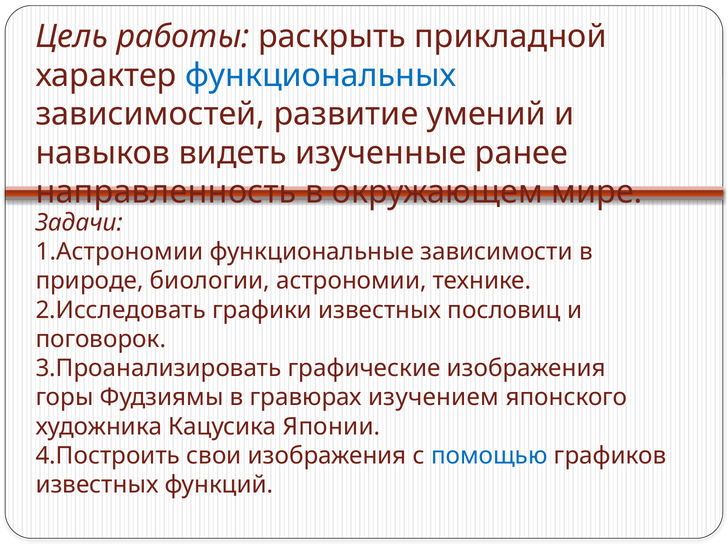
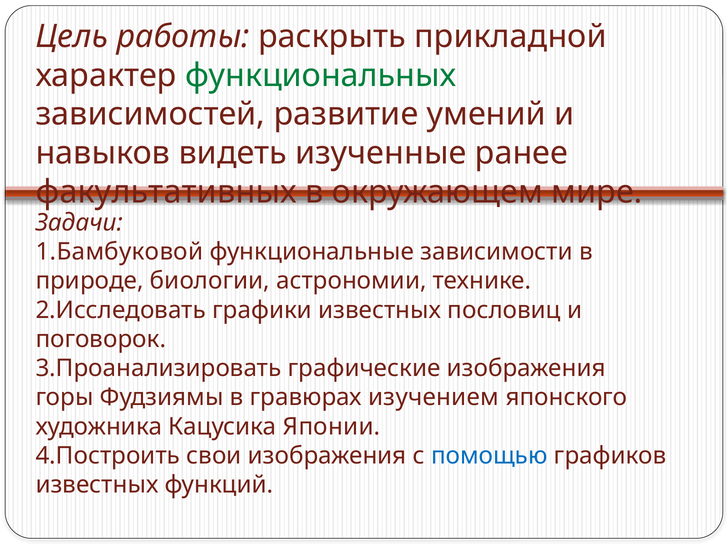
функциональных colour: blue -> green
направленность: направленность -> факультативных
1.Астрономии: 1.Астрономии -> 1.Бамбуковой
